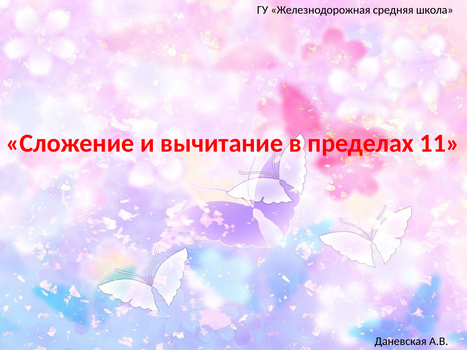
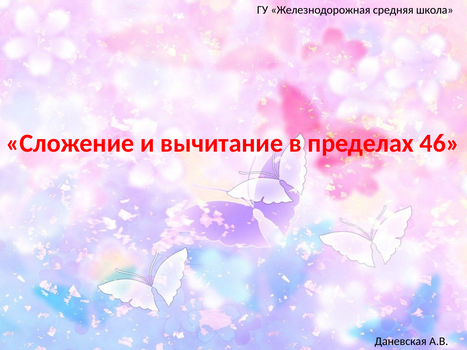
11: 11 -> 46
